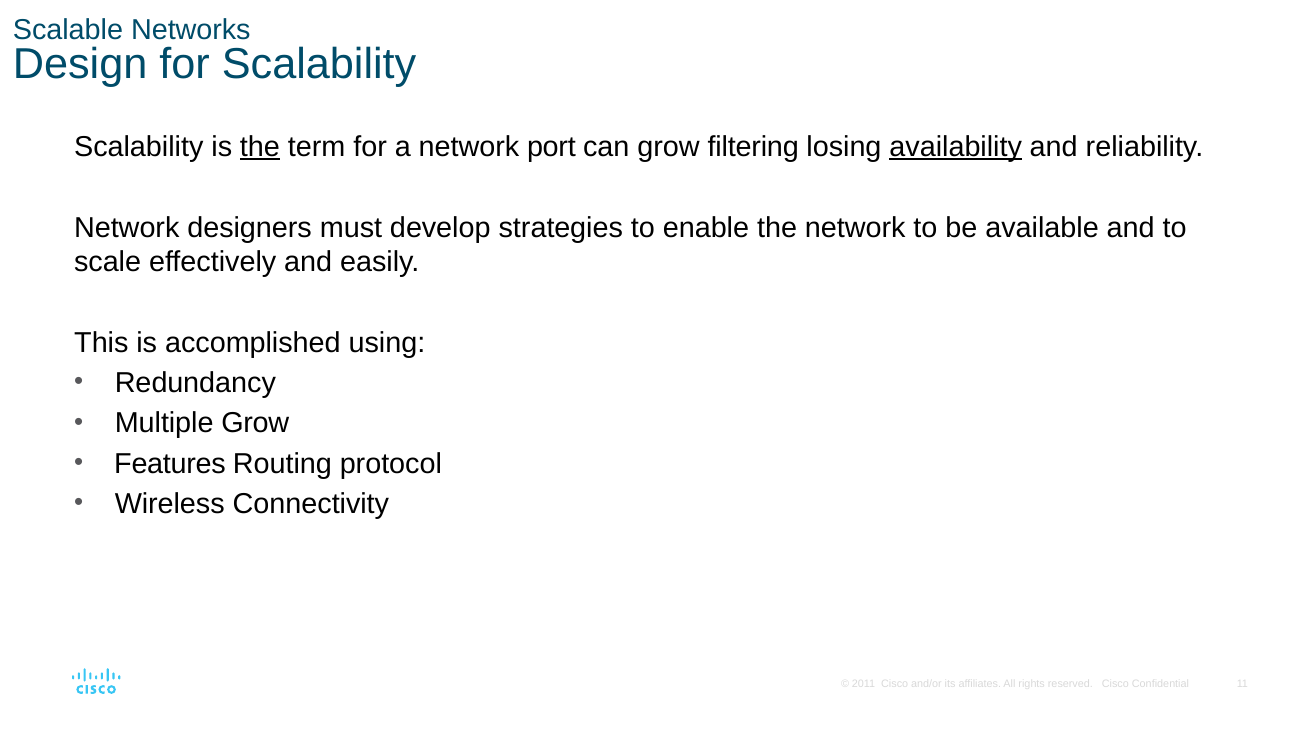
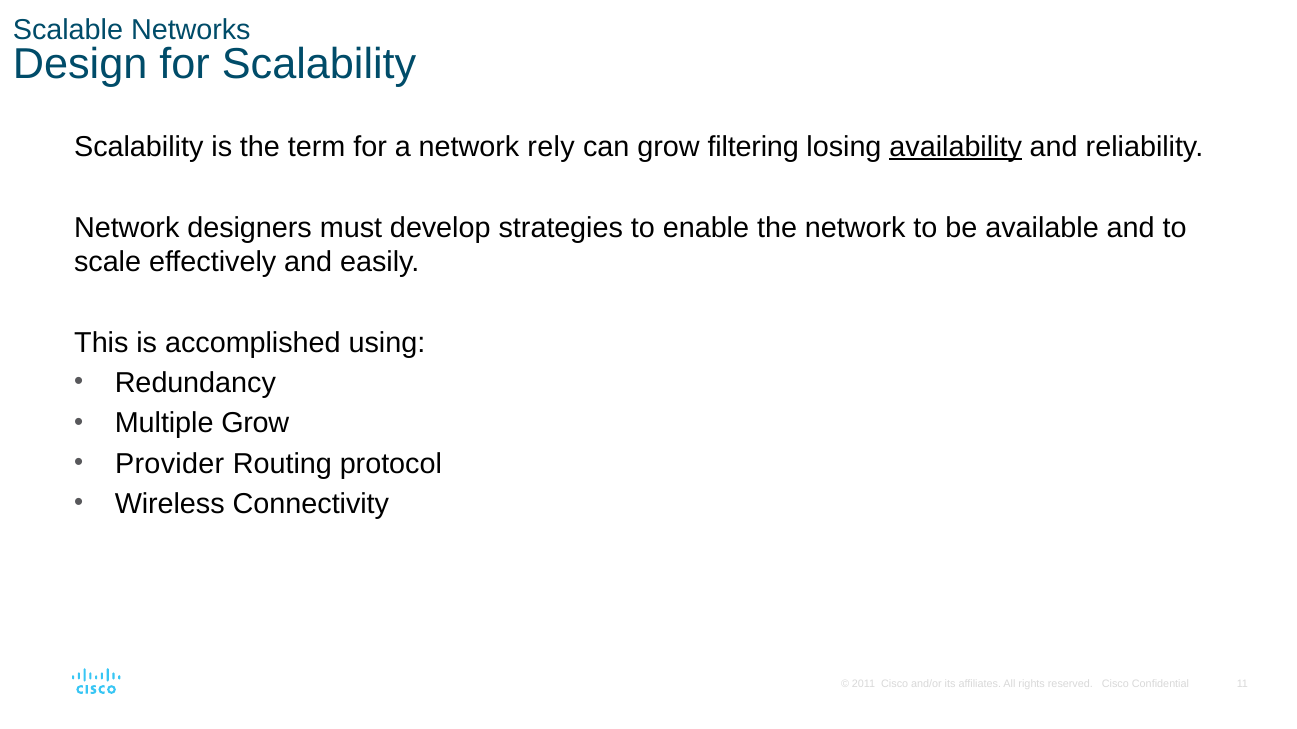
the at (260, 147) underline: present -> none
port: port -> rely
Features: Features -> Provider
